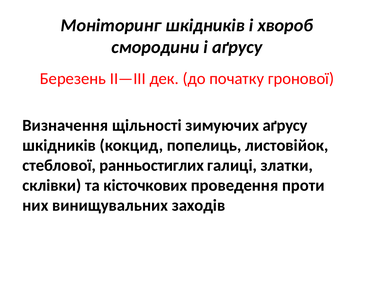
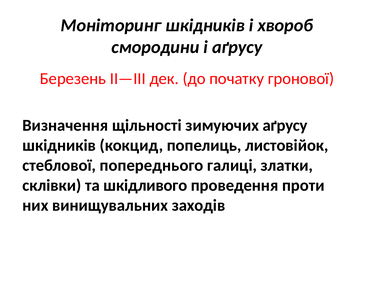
ранньостиглих: ранньостиглих -> попереднього
кісточкових: кісточкових -> шкідливого
